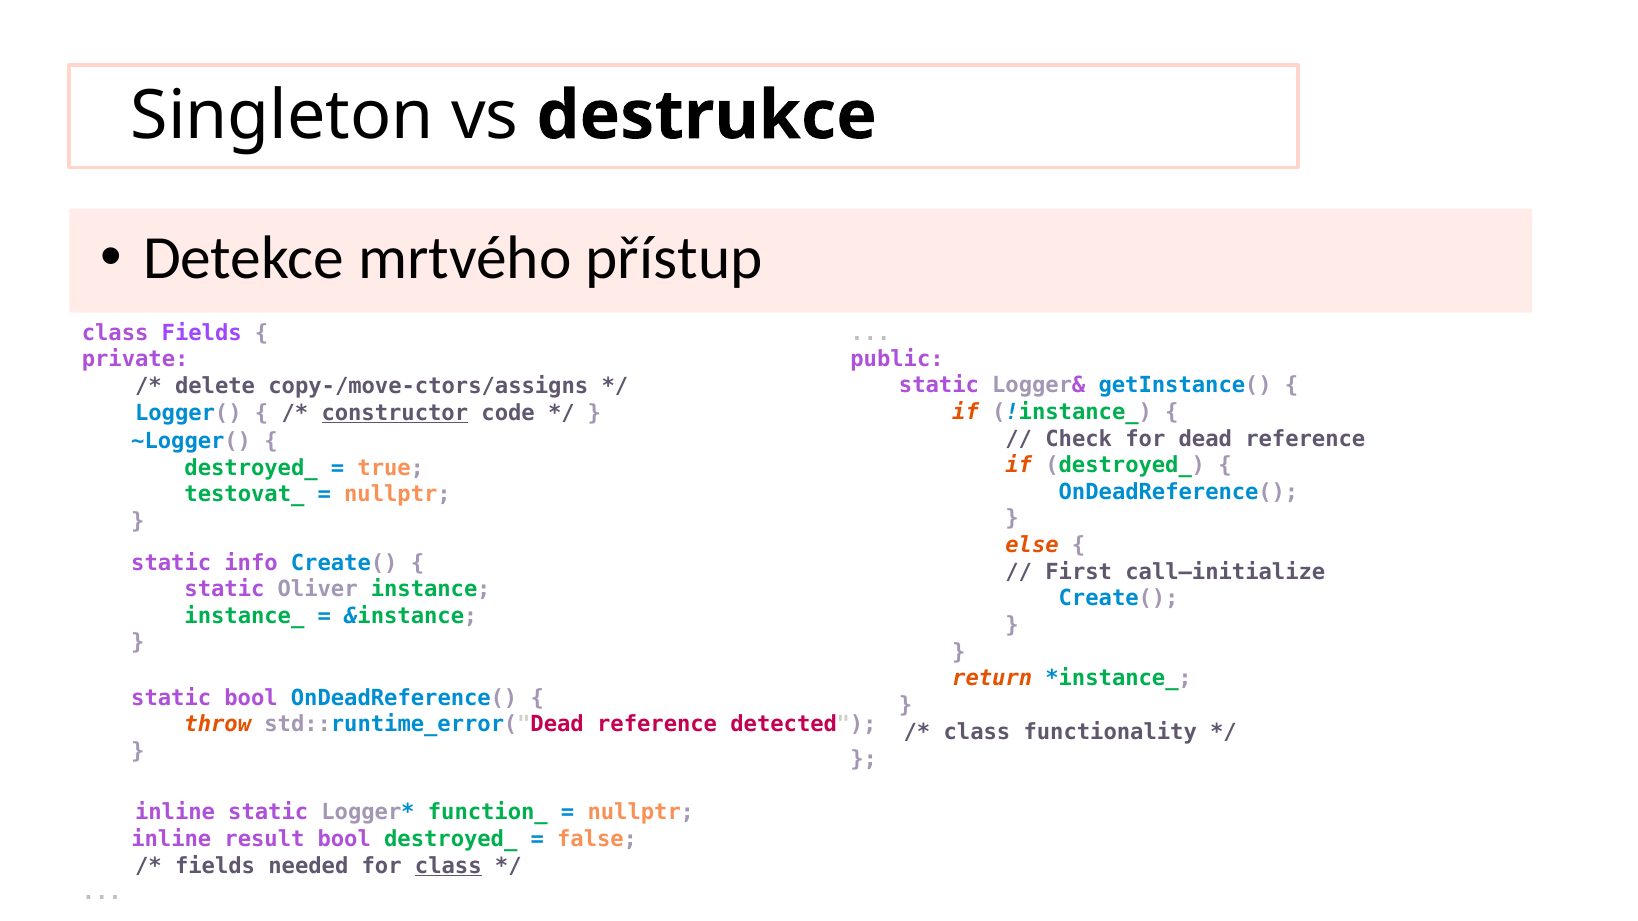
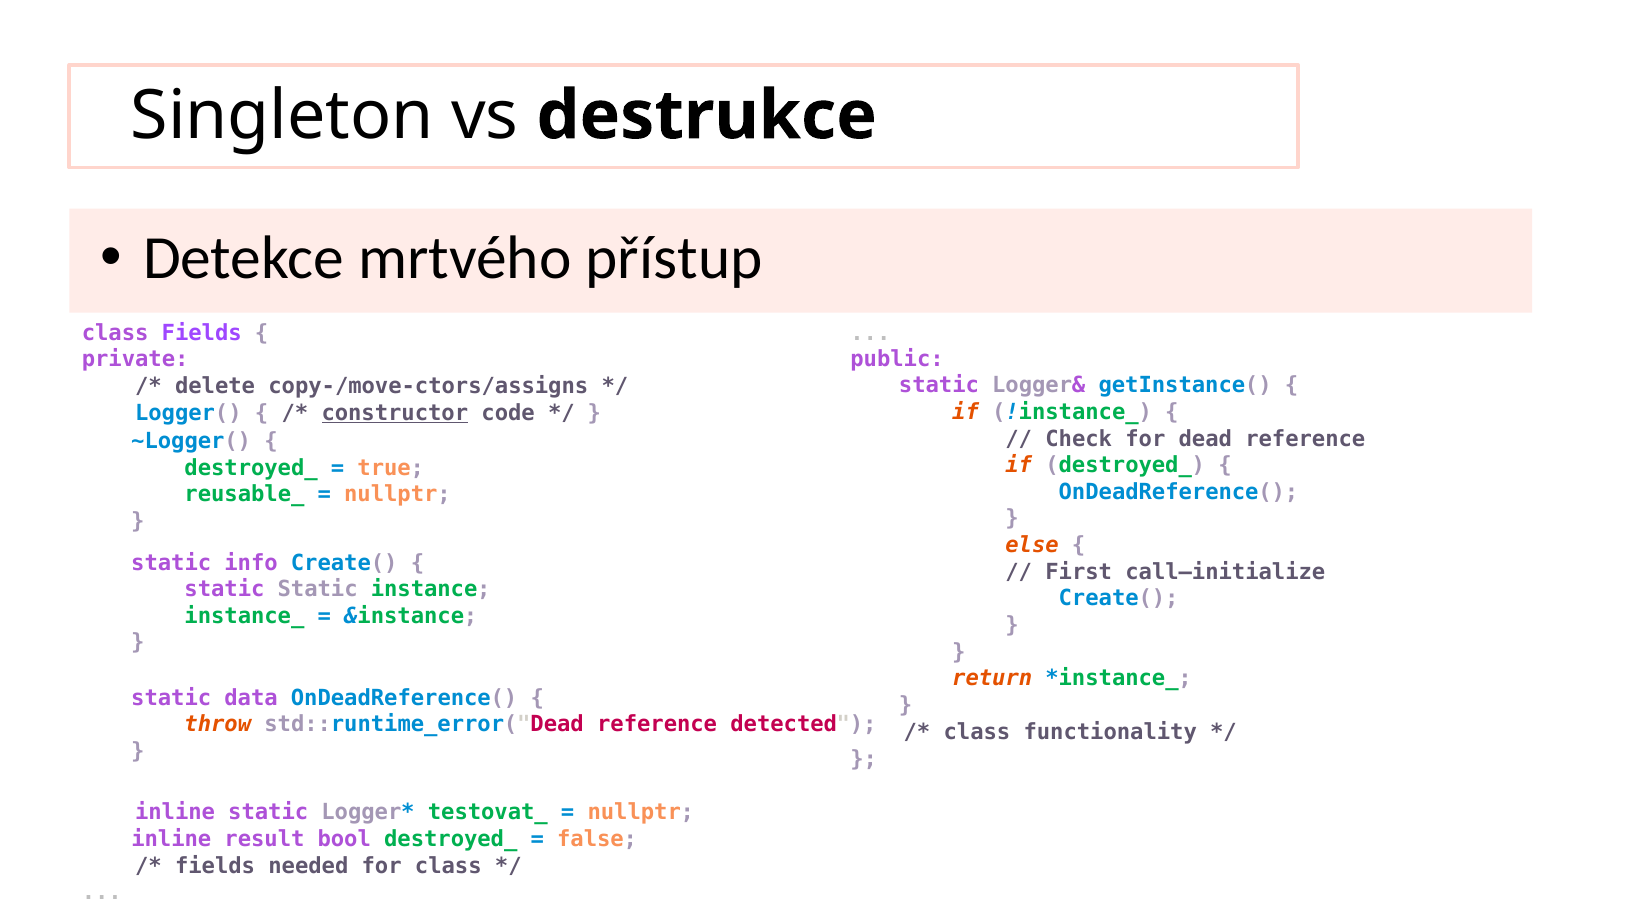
testovat_: testovat_ -> reusable_
static Oliver: Oliver -> Static
static bool: bool -> data
function_: function_ -> testovat_
class at (448, 866) underline: present -> none
